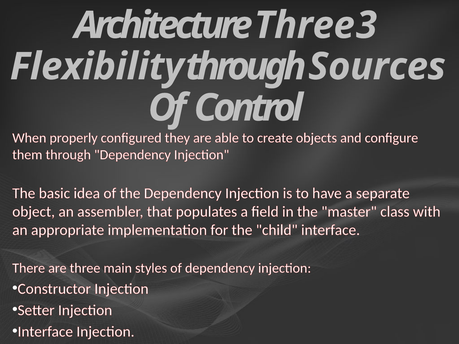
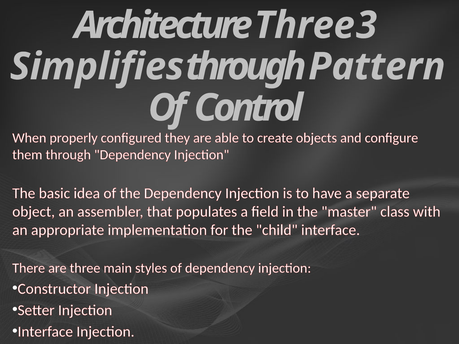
Flexibility: Flexibility -> Simplifies
Sources: Sources -> Pattern
